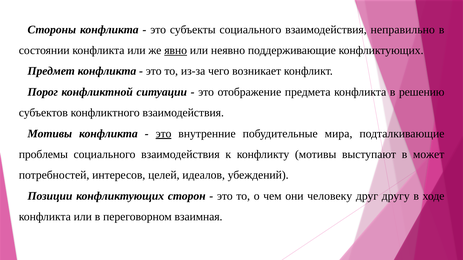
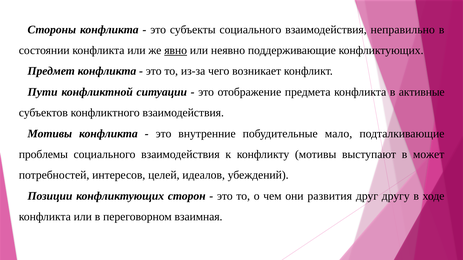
Порог: Порог -> Пути
решению: решению -> активные
это at (164, 134) underline: present -> none
мира: мира -> мало
человеку: человеку -> развития
